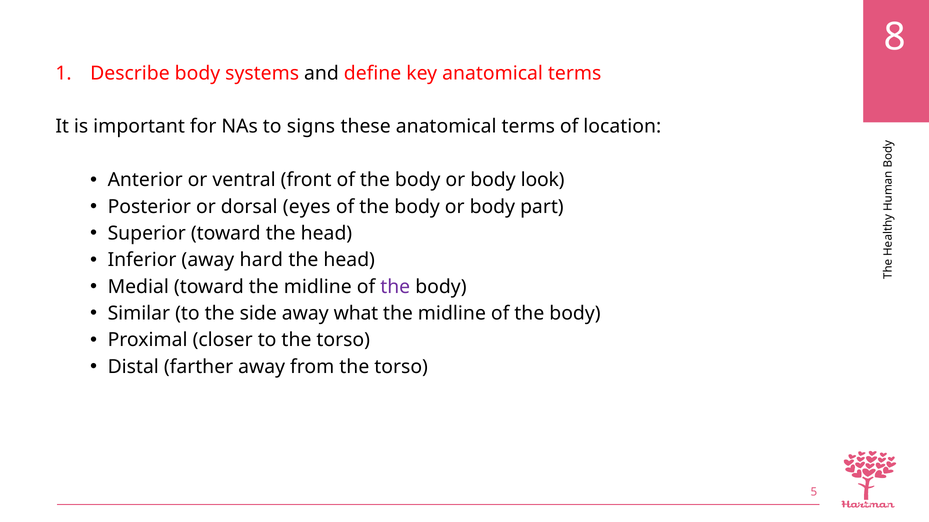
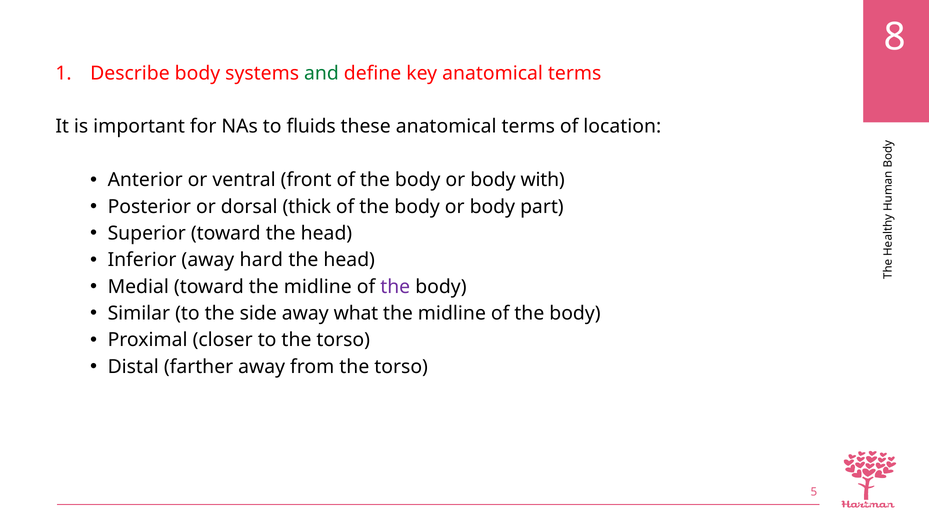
and colour: black -> green
signs: signs -> fluids
look: look -> with
eyes: eyes -> thick
